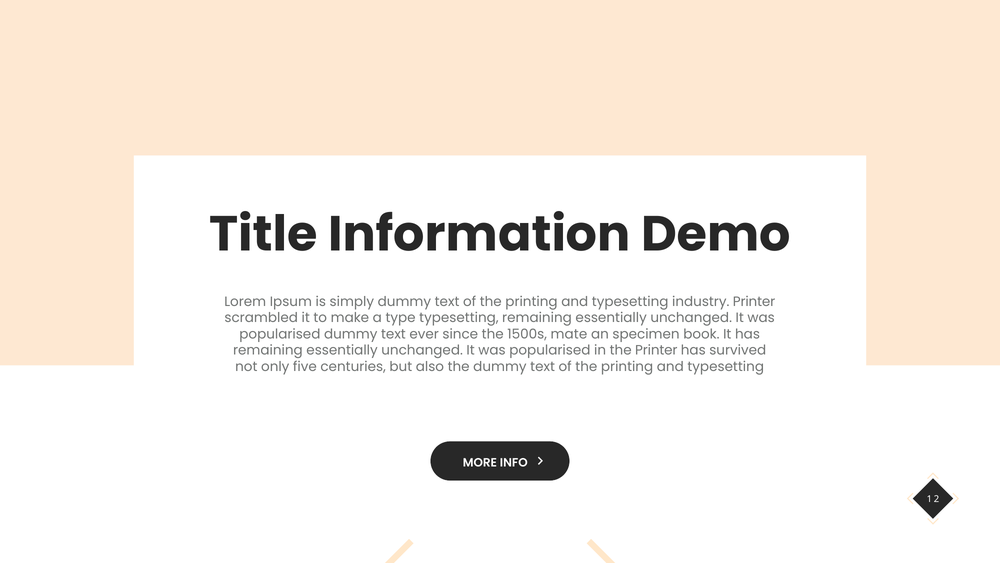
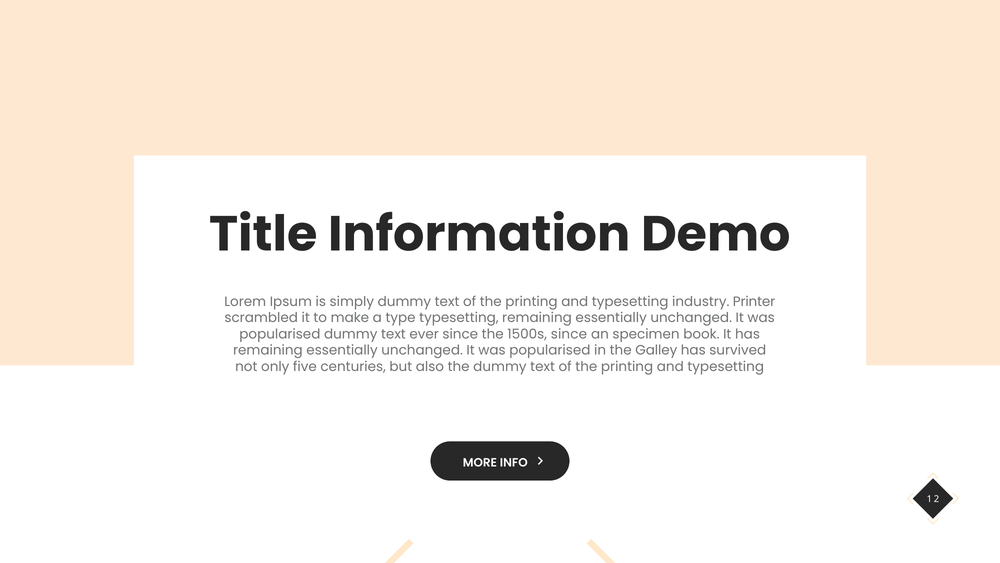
1500s mate: mate -> since
the Printer: Printer -> Galley
